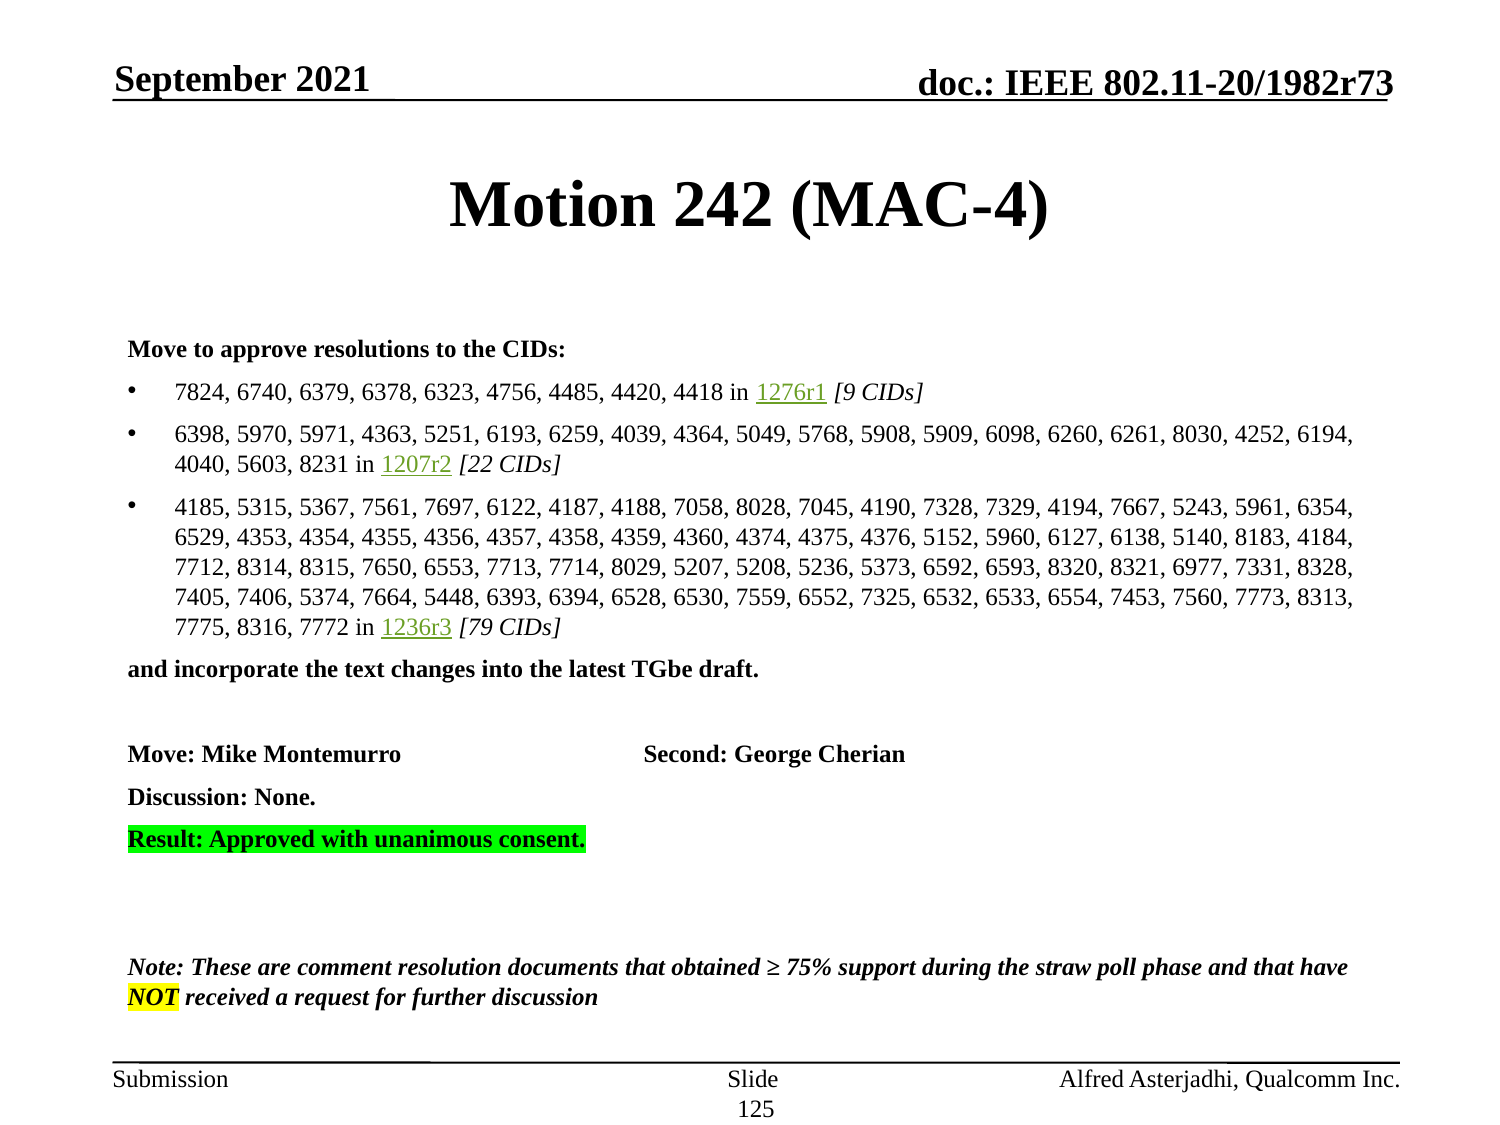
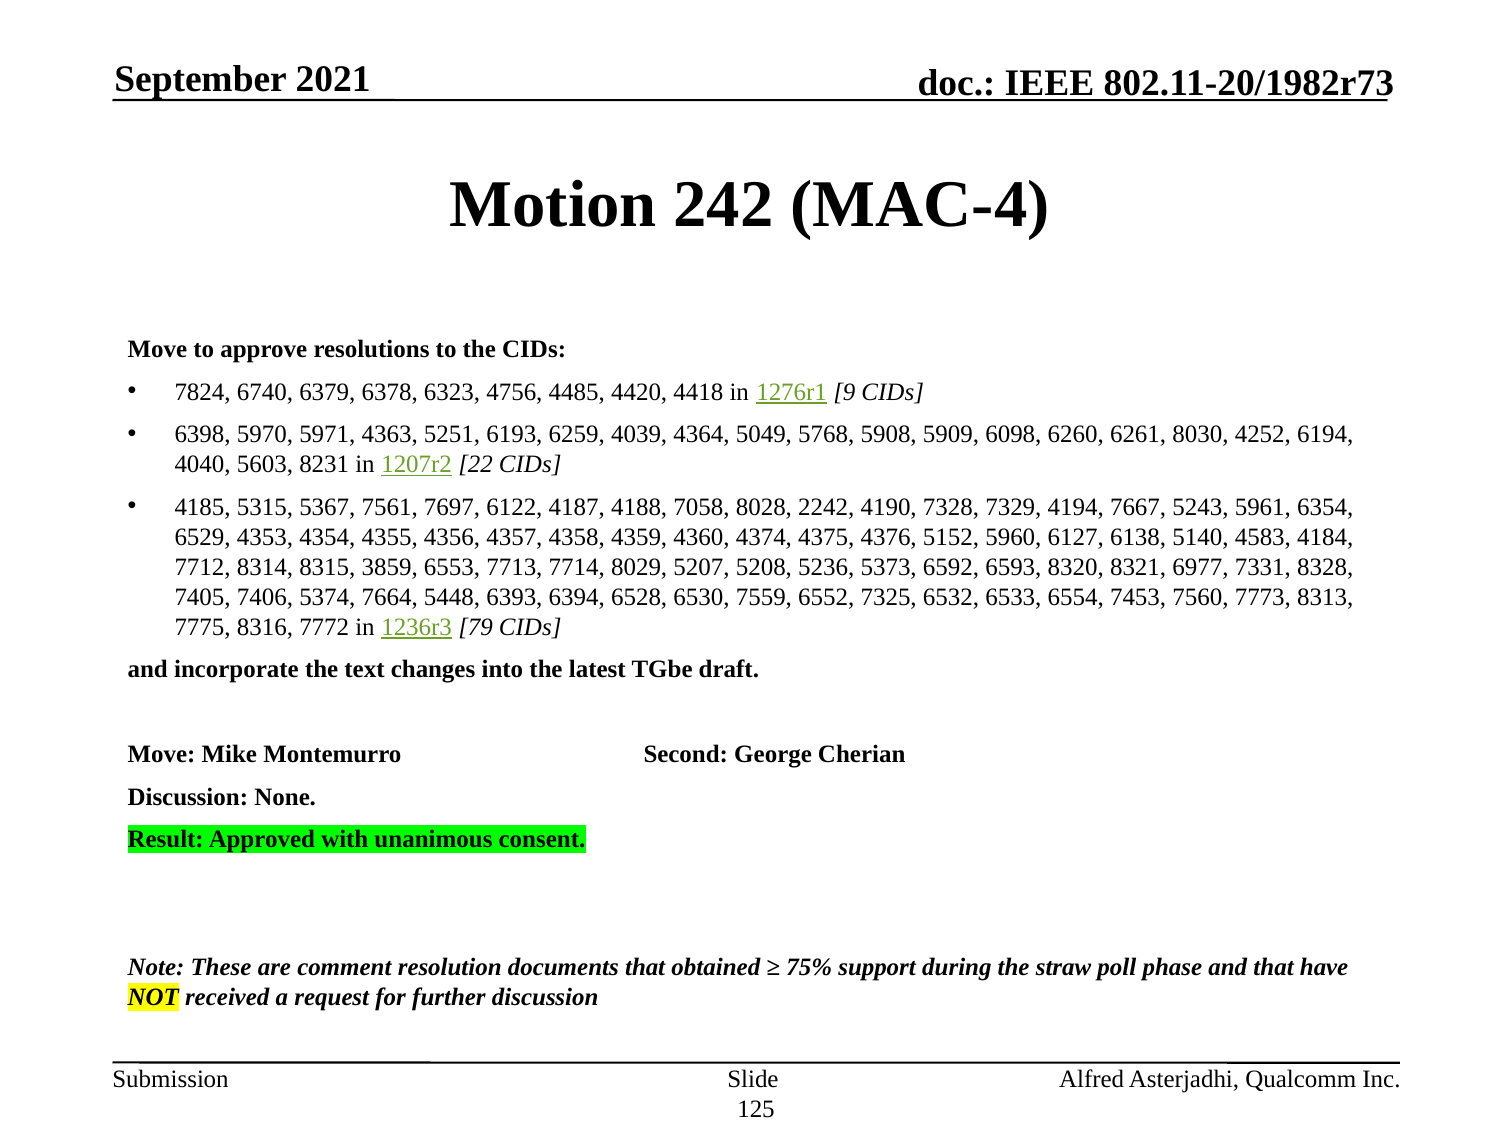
7045: 7045 -> 2242
8183: 8183 -> 4583
7650: 7650 -> 3859
